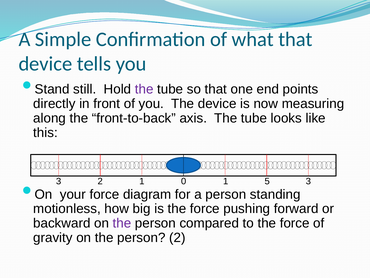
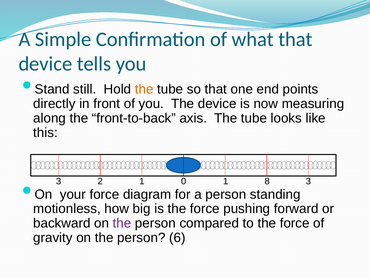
the at (144, 89) colour: purple -> orange
5: 5 -> 8
person 2: 2 -> 6
